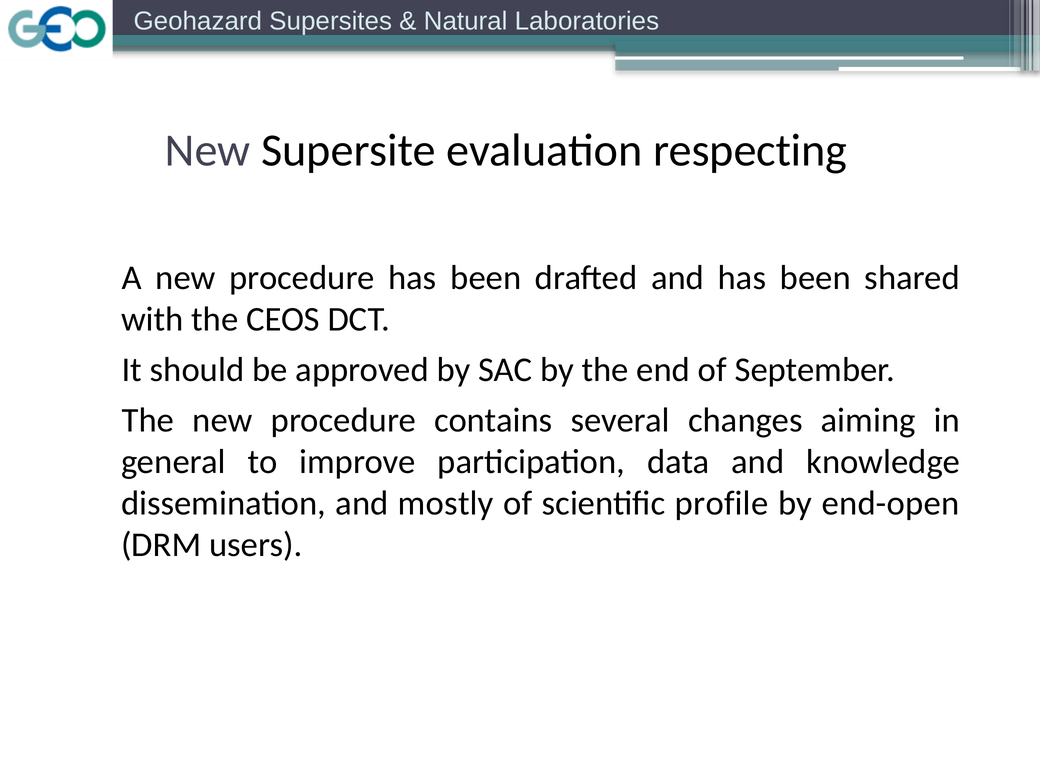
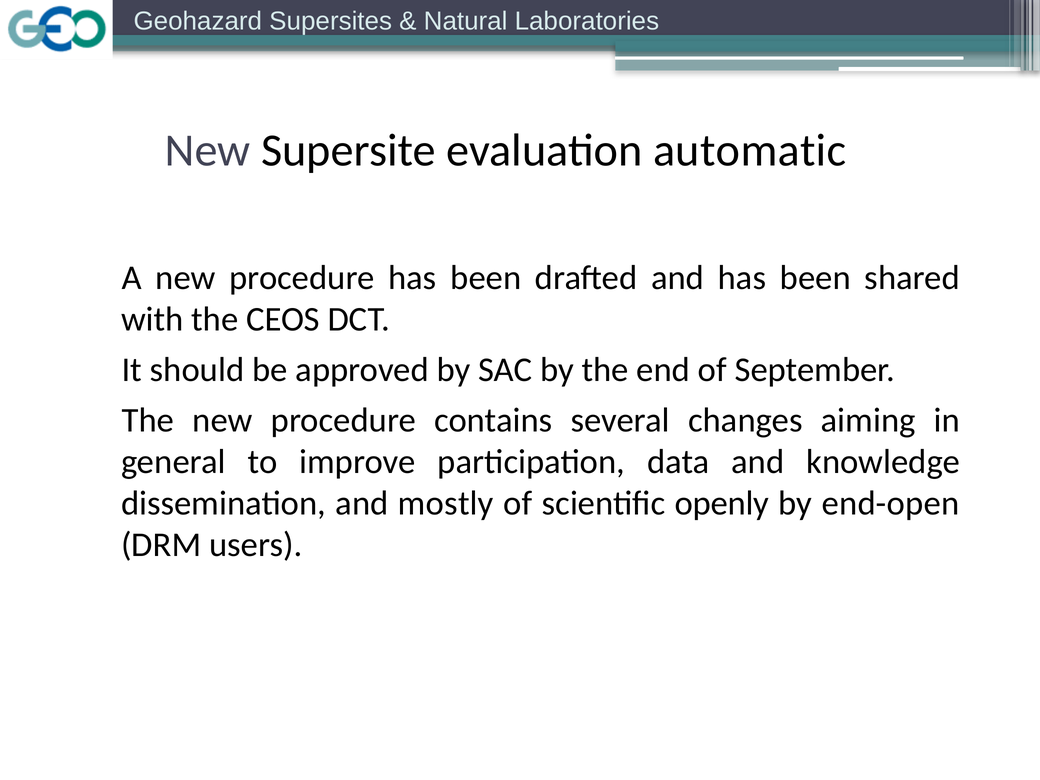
respecting: respecting -> automatic
profile: profile -> openly
